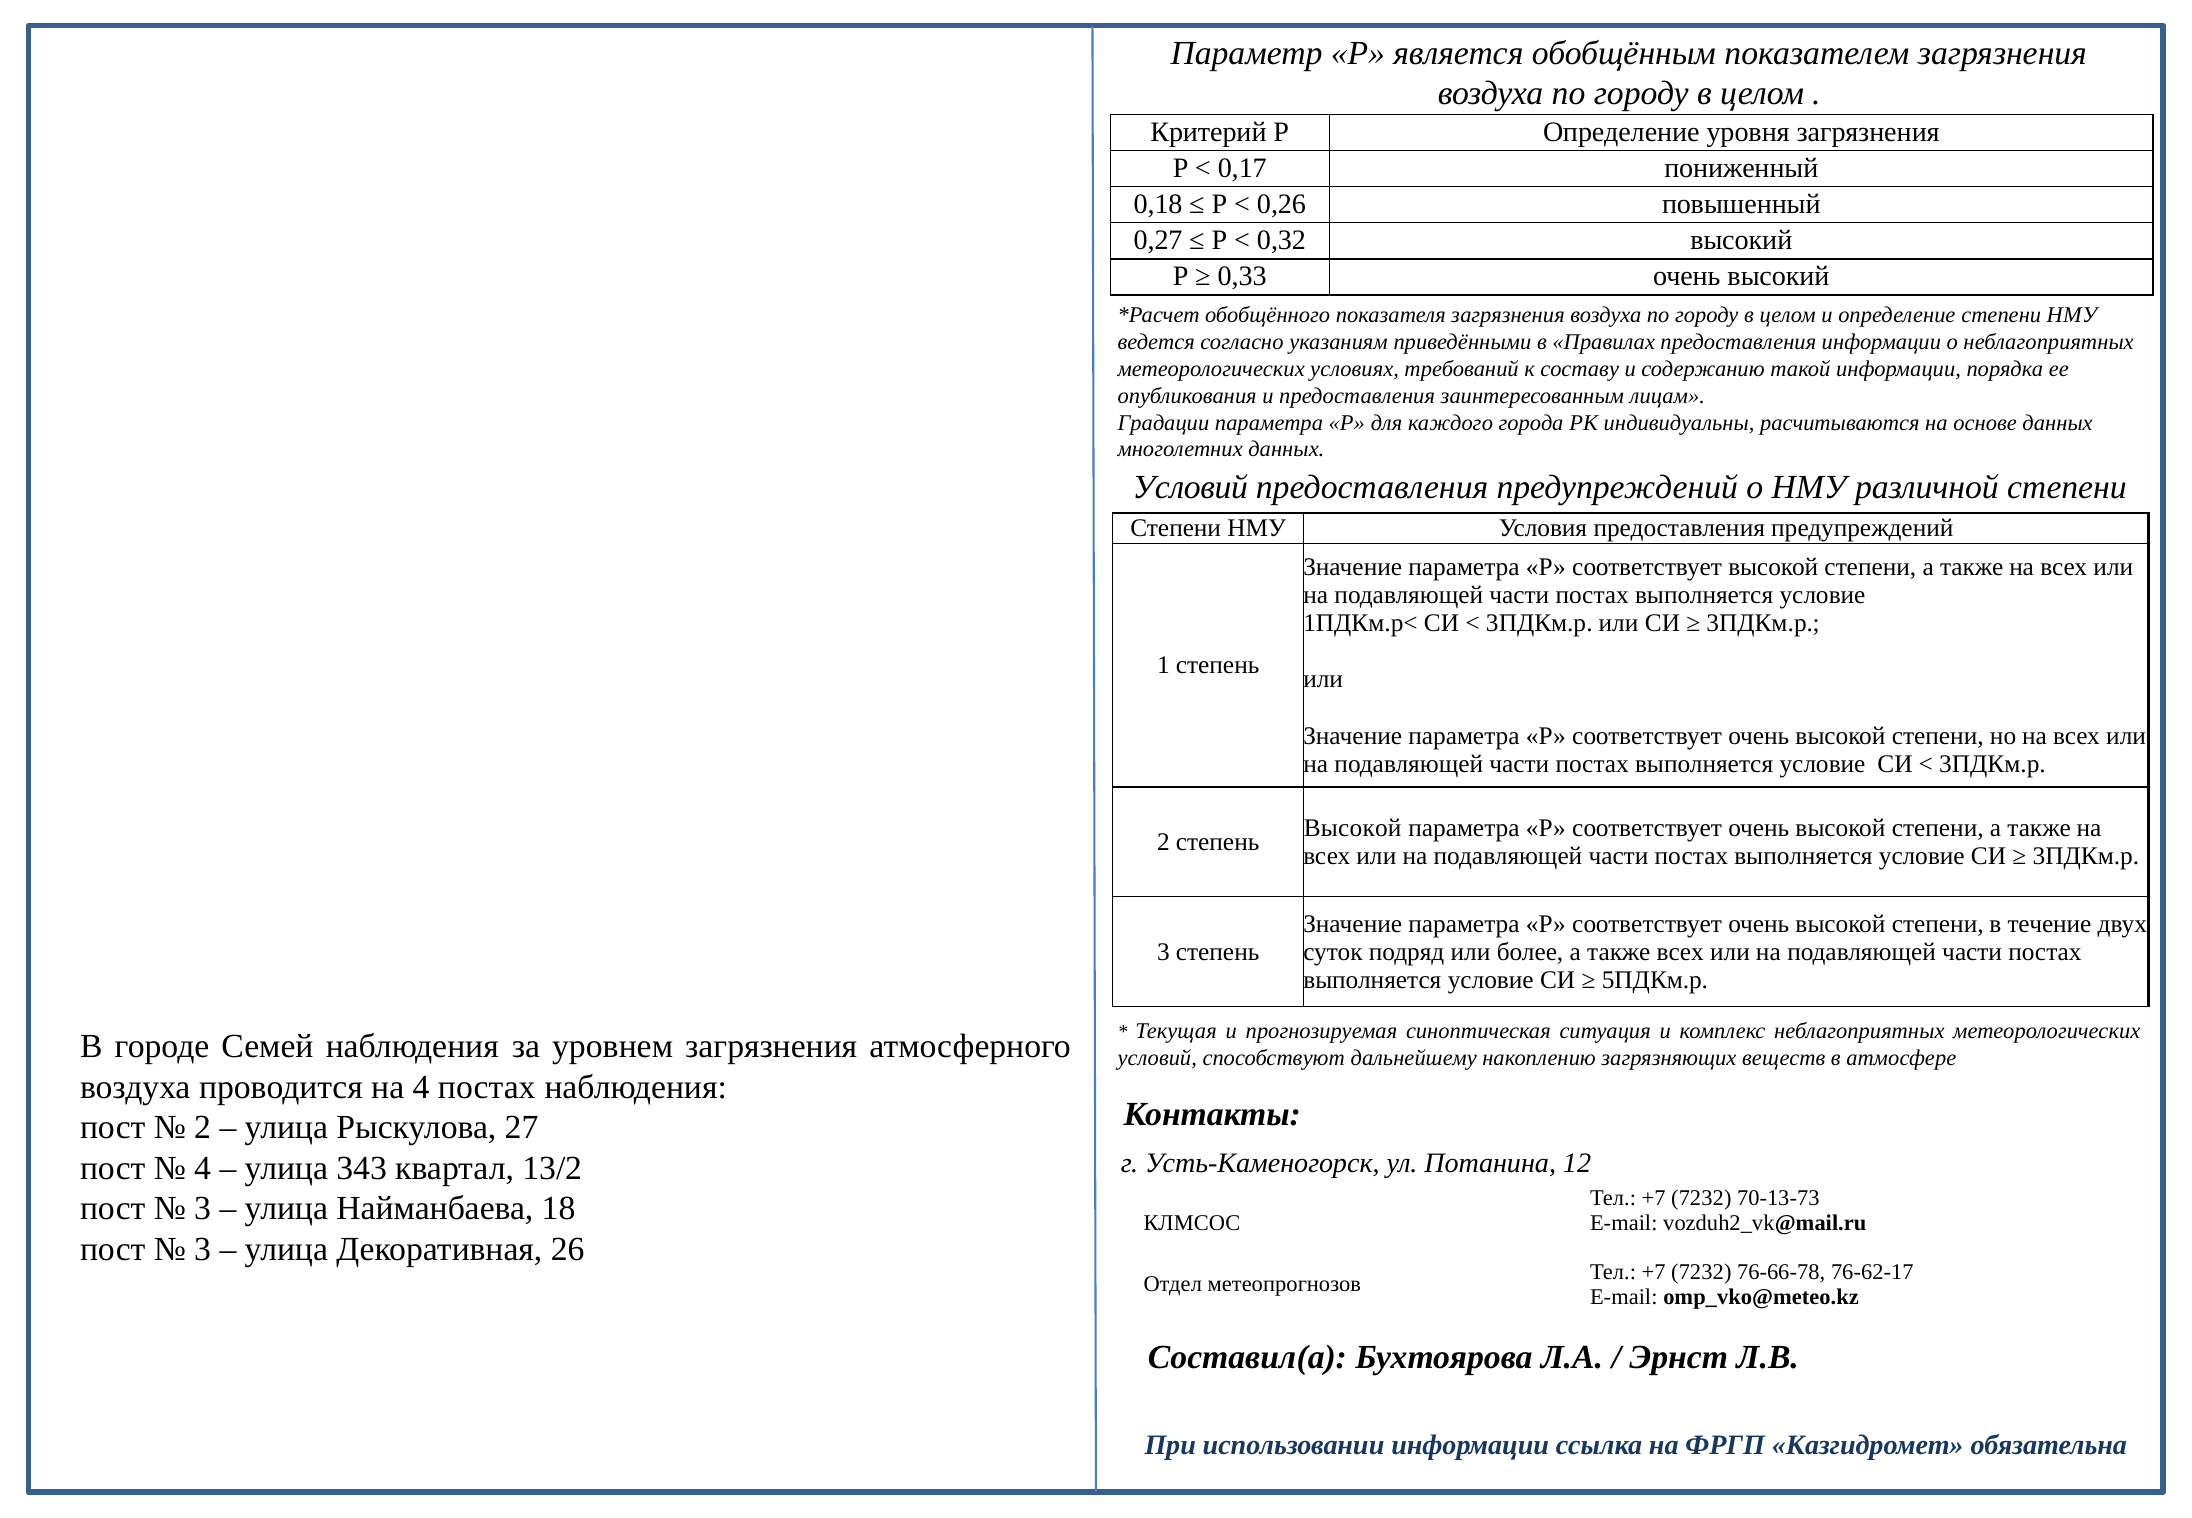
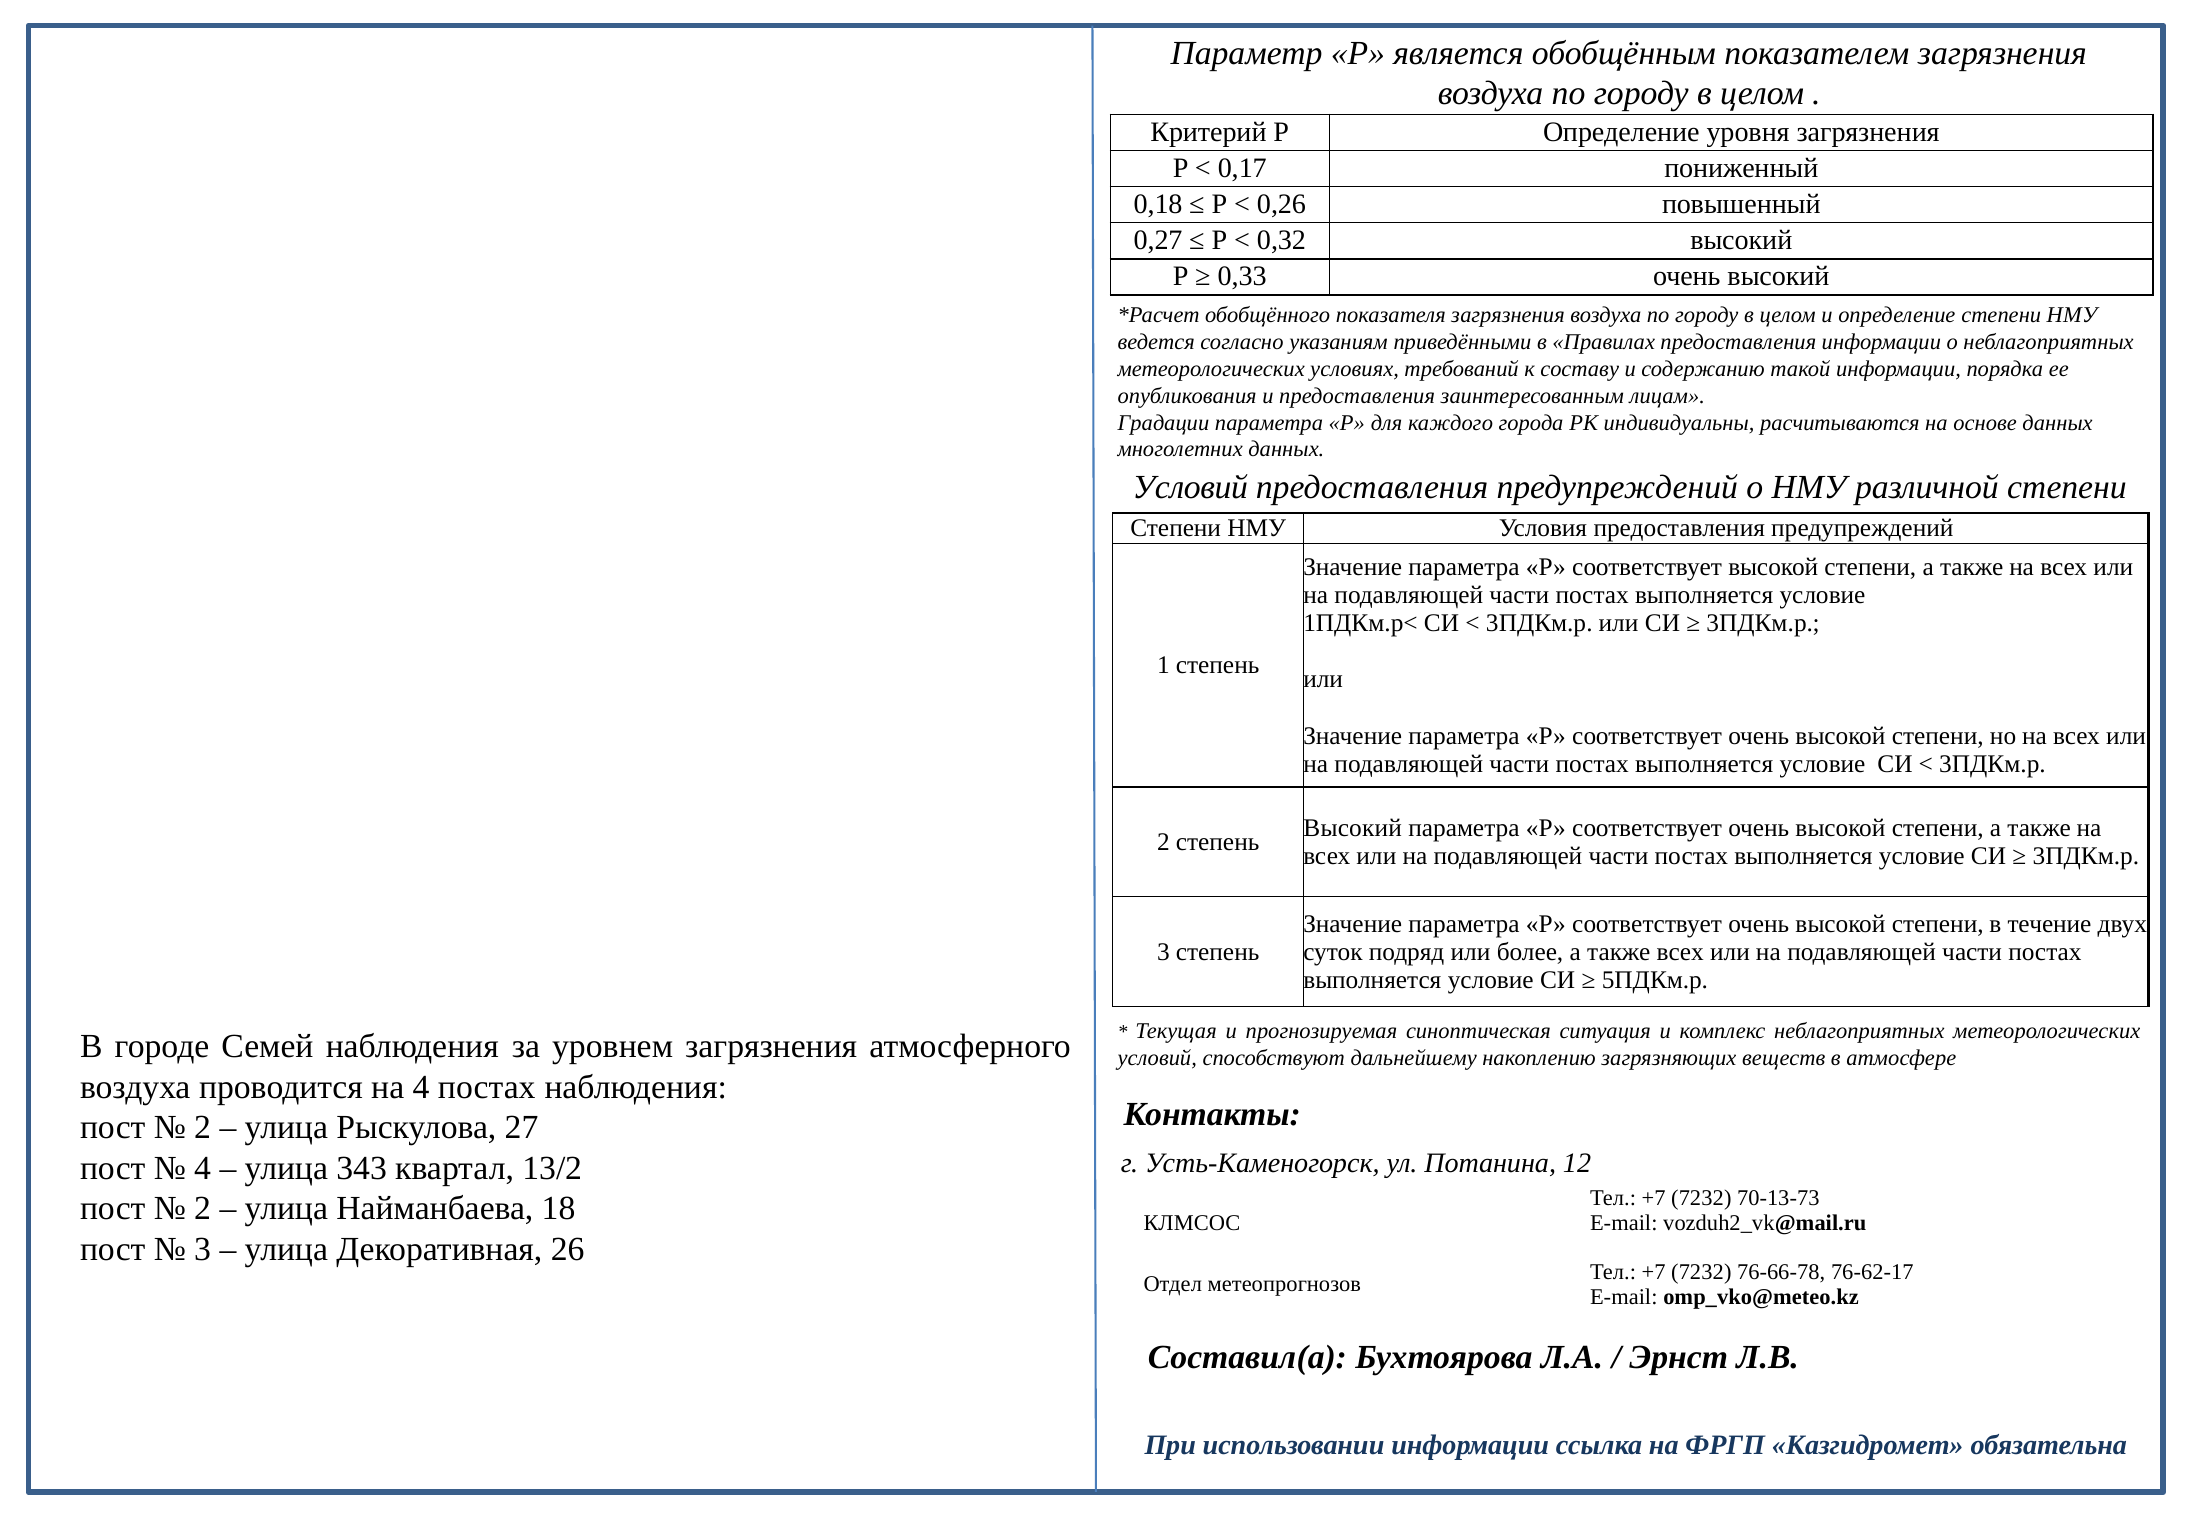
Высокой at (1353, 828): Высокой -> Высокий
3 at (203, 1208): 3 -> 2
